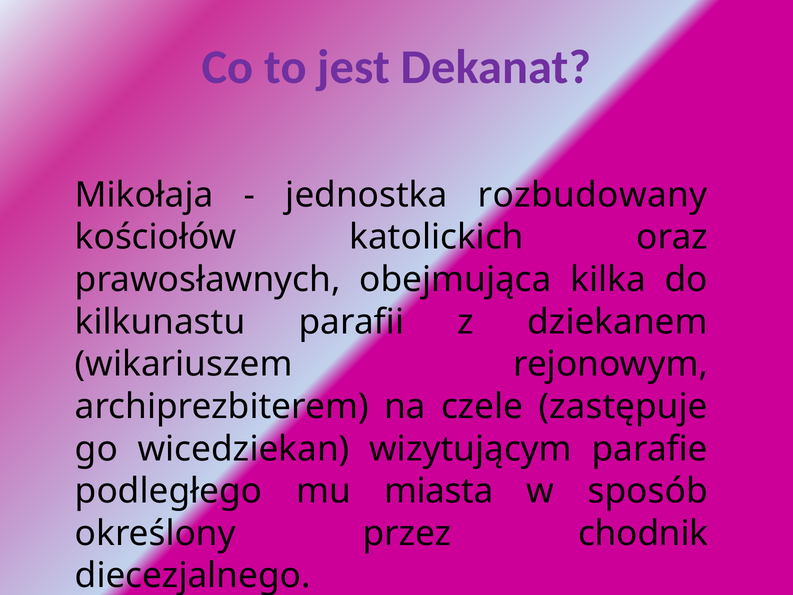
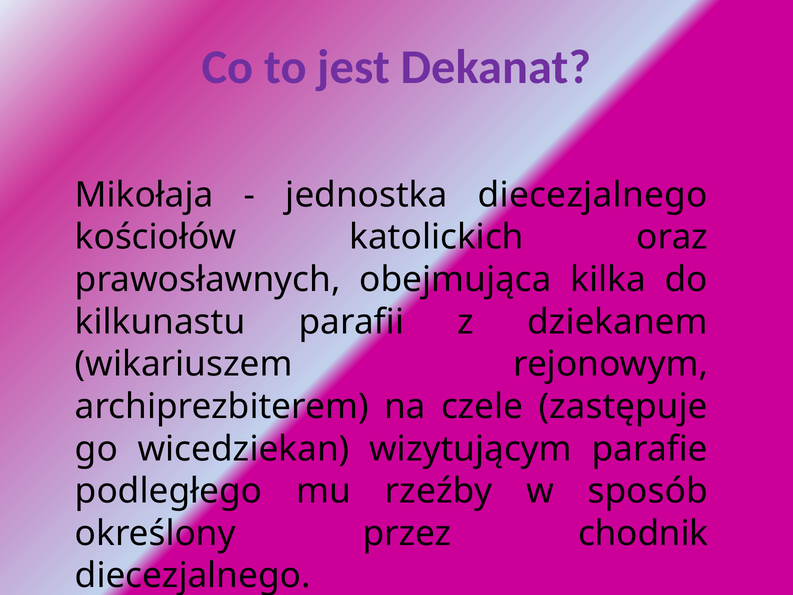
jednostka rozbudowany: rozbudowany -> diecezjalnego
miasta: miasta -> rzeźby
